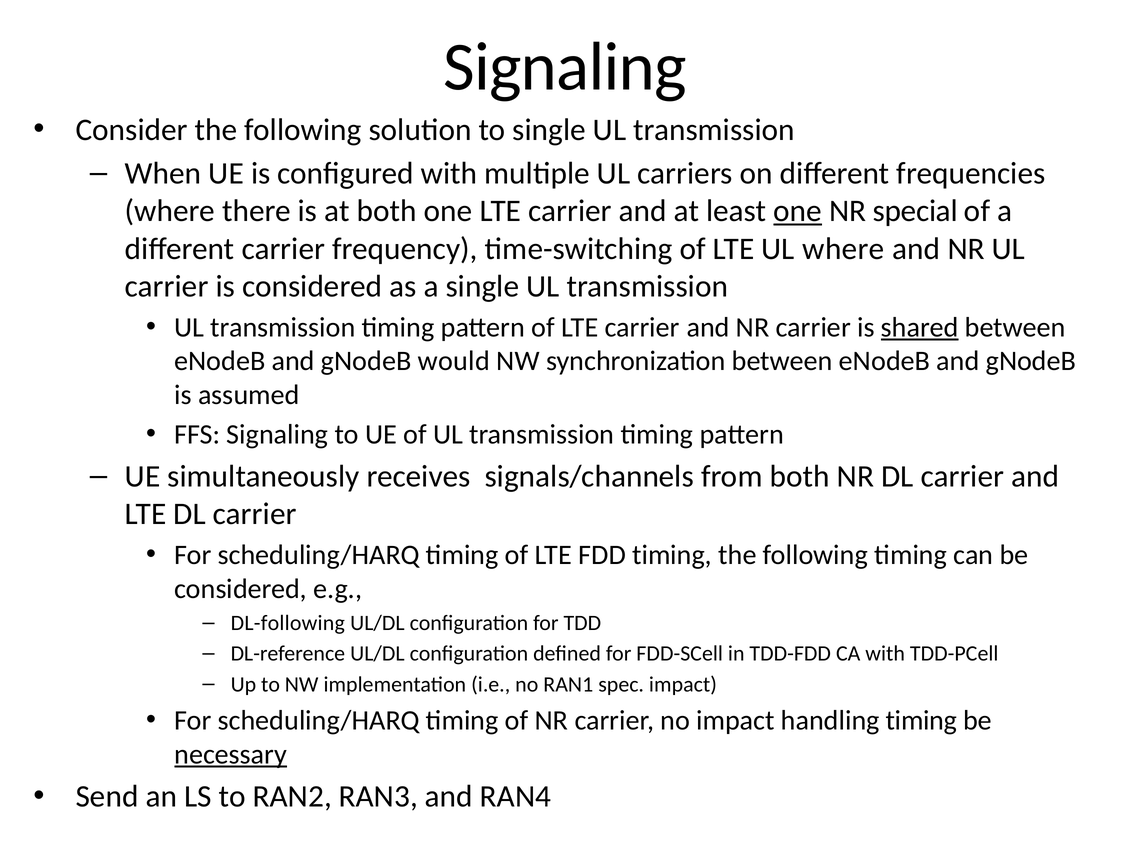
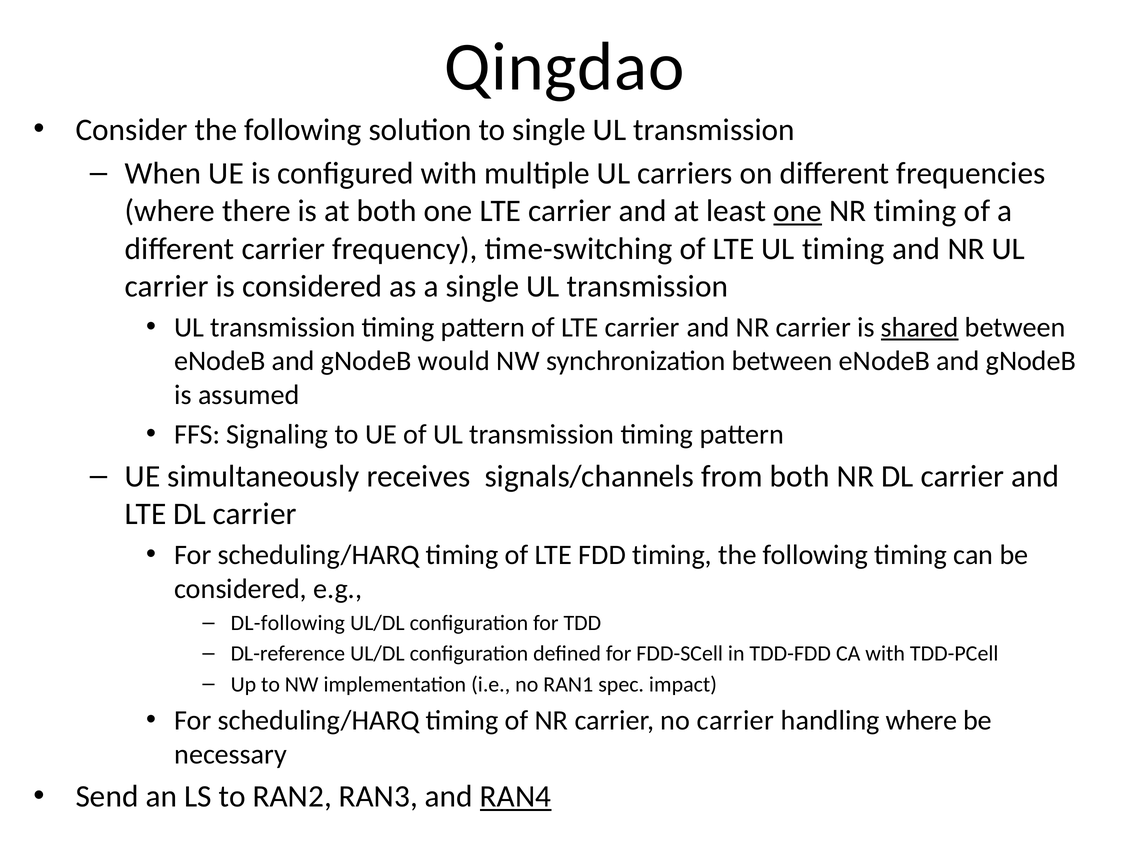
Signaling at (565, 67): Signaling -> Qingdao
NR special: special -> timing
UL where: where -> timing
no impact: impact -> carrier
handling timing: timing -> where
necessary underline: present -> none
RAN4 underline: none -> present
